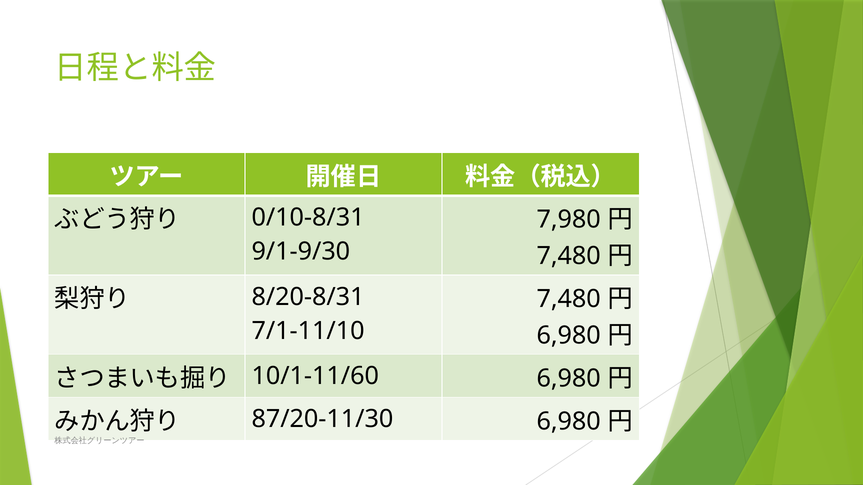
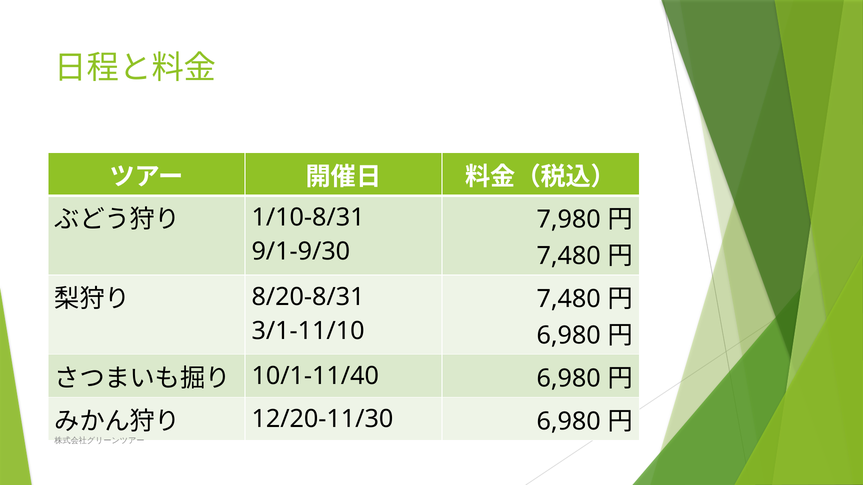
0/10-8/31: 0/10-8/31 -> 1/10-8/31
7/1-11/10: 7/1-11/10 -> 3/1-11/10
10/1-11/60: 10/1-11/60 -> 10/1-11/40
87/20-11/30: 87/20-11/30 -> 12/20-11/30
